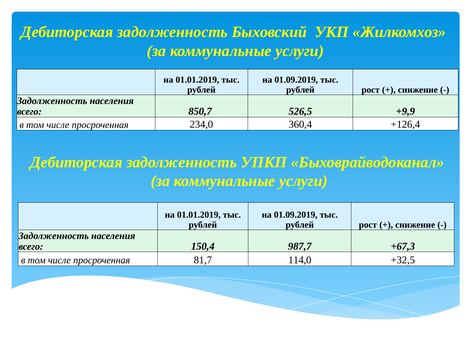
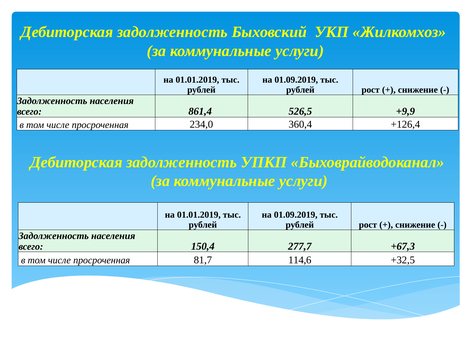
850,7: 850,7 -> 861,4
987,7: 987,7 -> 277,7
114,0: 114,0 -> 114,6
